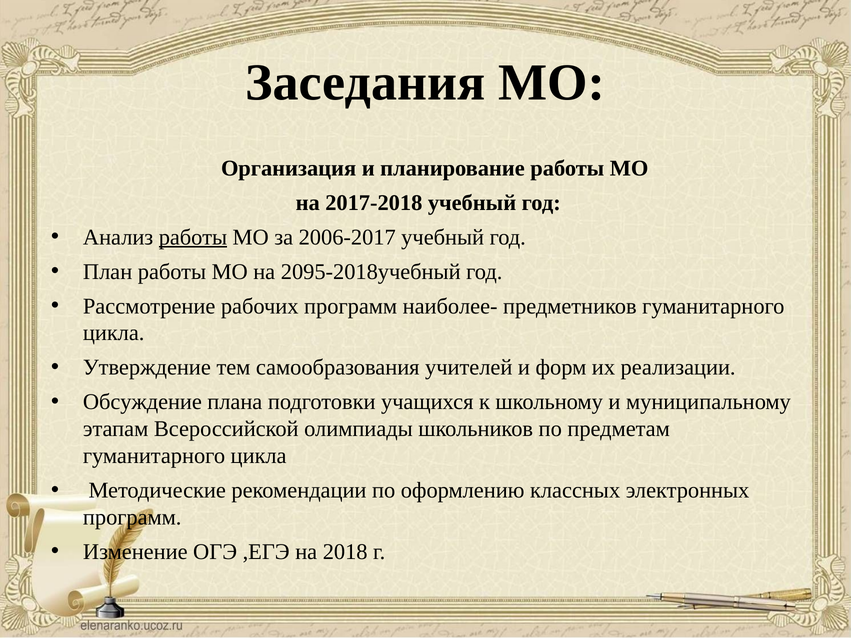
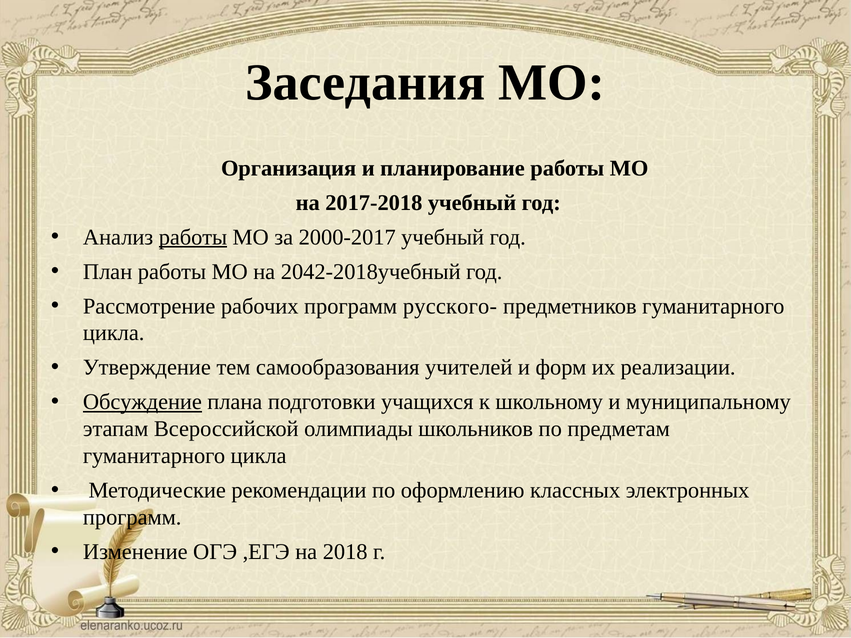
2006-2017: 2006-2017 -> 2000-2017
2095-2018учебный: 2095-2018учебный -> 2042-2018учебный
наиболее-: наиболее- -> русского-
Обсуждение underline: none -> present
